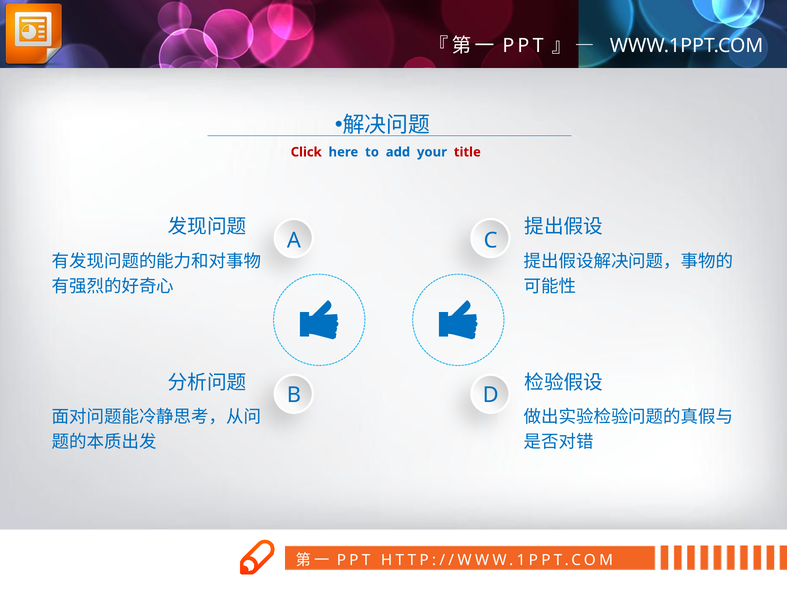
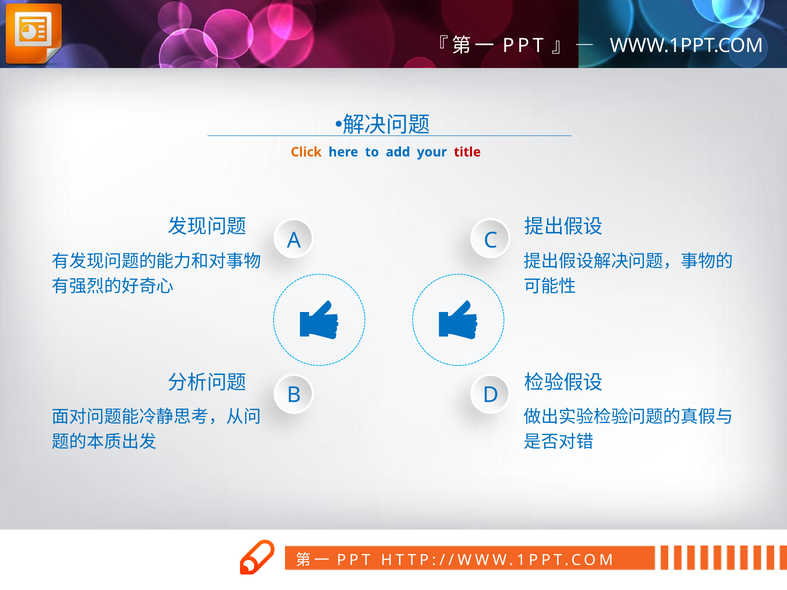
Click colour: red -> orange
